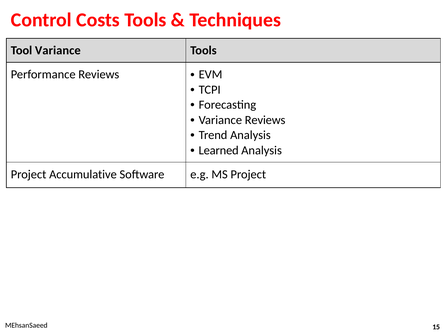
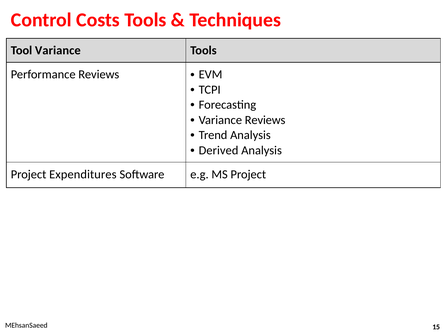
Learned: Learned -> Derived
Accumulative: Accumulative -> Expenditures
